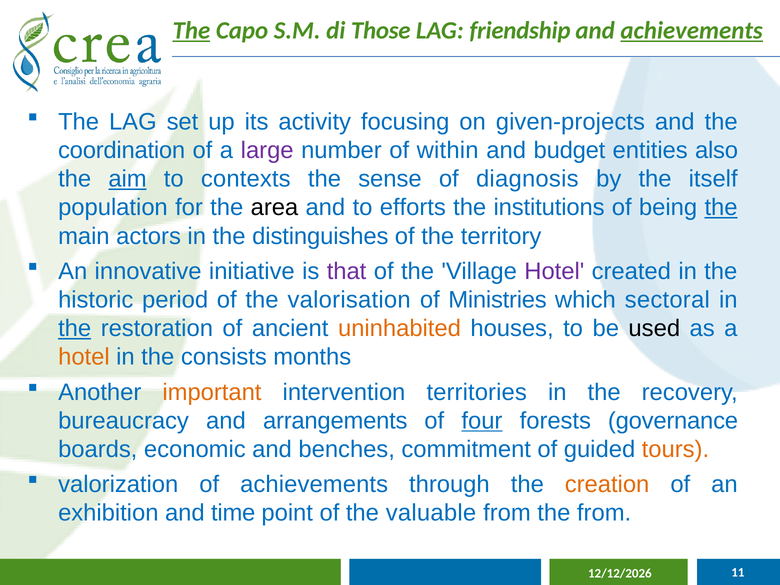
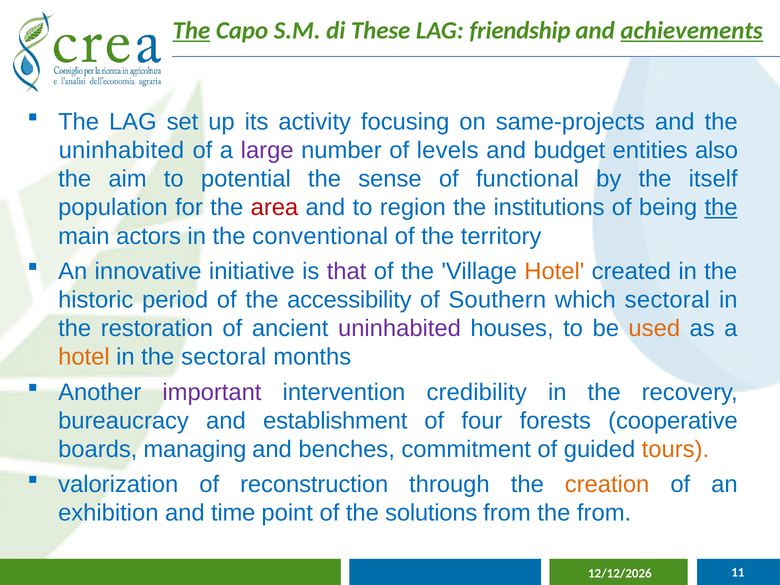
Those: Those -> These
given-projects: given-projects -> same-projects
coordination at (122, 150): coordination -> uninhabited
within: within -> levels
aim underline: present -> none
contexts: contexts -> potential
diagnosis: diagnosis -> functional
area colour: black -> red
efforts: efforts -> region
distinguishes: distinguishes -> conventional
Hotel at (554, 271) colour: purple -> orange
valorisation: valorisation -> accessibility
Ministries: Ministries -> Southern
the at (75, 328) underline: present -> none
uninhabited at (399, 328) colour: orange -> purple
used colour: black -> orange
the consists: consists -> sectoral
important colour: orange -> purple
territories: territories -> credibility
arrangements: arrangements -> establishment
four underline: present -> none
governance: governance -> cooperative
economic: economic -> managing
of achievements: achievements -> reconstruction
valuable: valuable -> solutions
